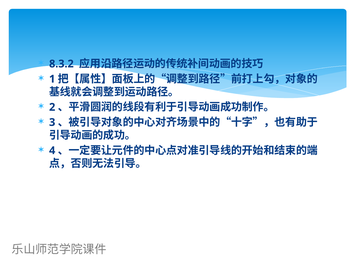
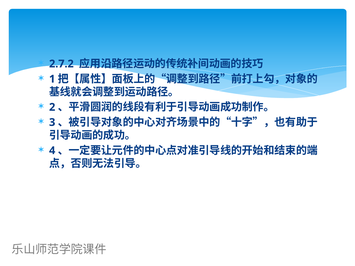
8.3.2: 8.3.2 -> 2.7.2
